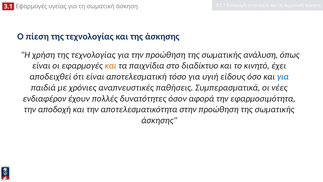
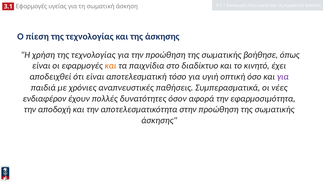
ανάλυση: ανάλυση -> βοήθησε
είδους: είδους -> οπτική
για at (283, 77) colour: blue -> purple
